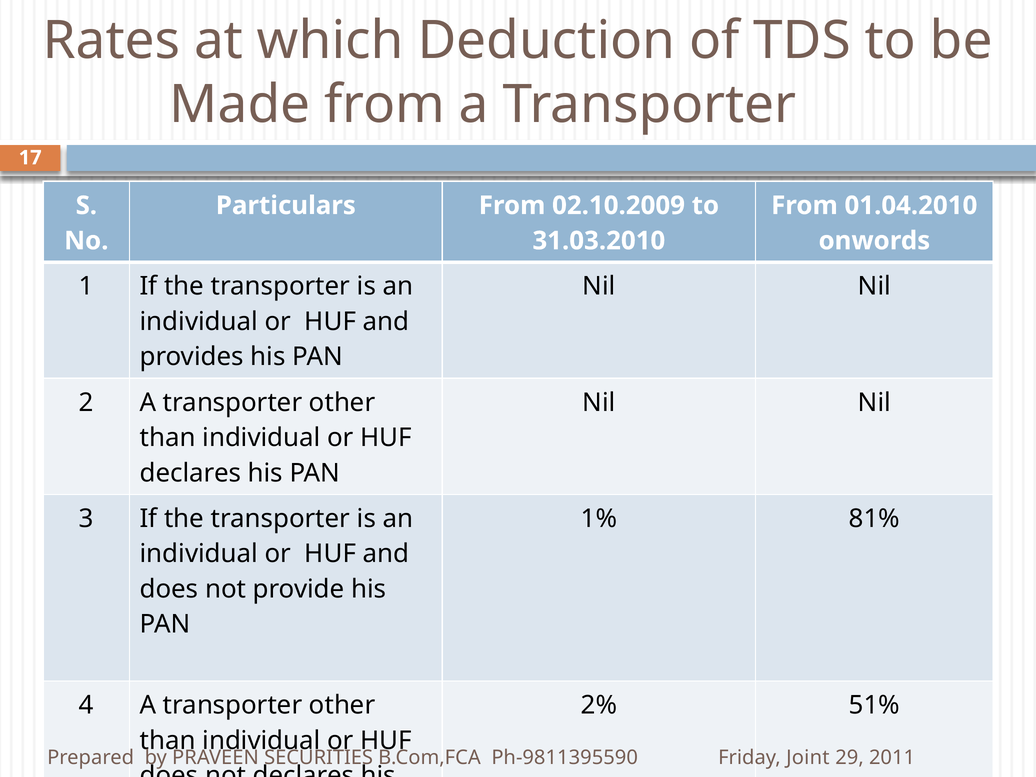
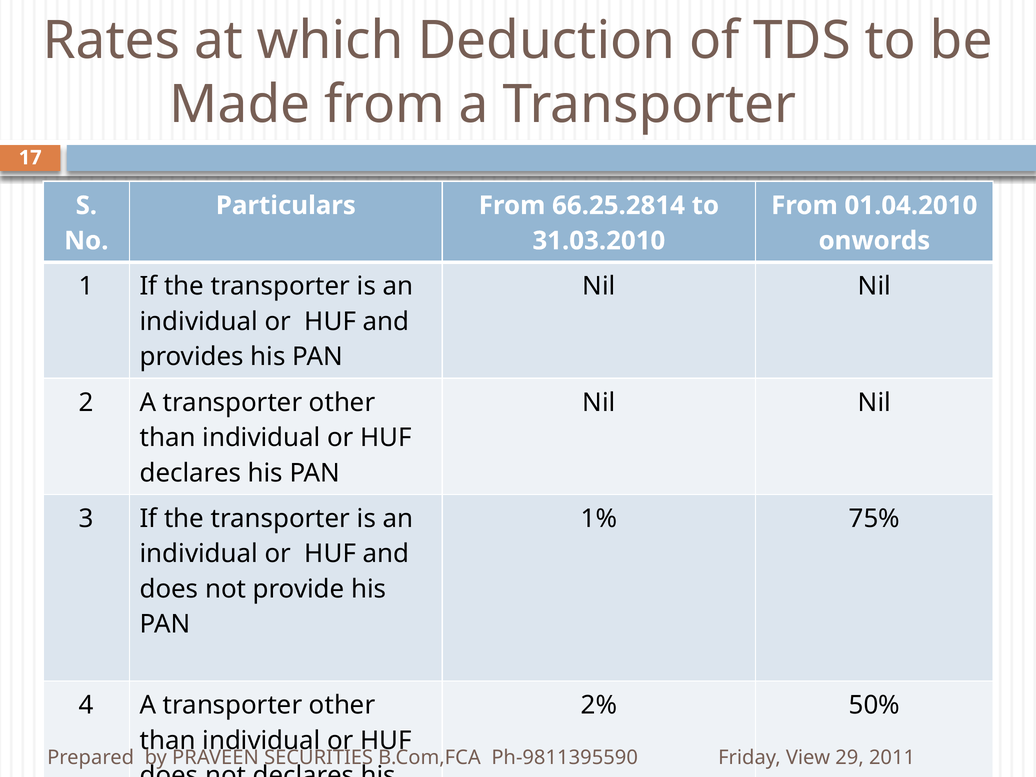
02.10.2009: 02.10.2009 -> 66.25.2814
81%: 81% -> 75%
51%: 51% -> 50%
Joint: Joint -> View
